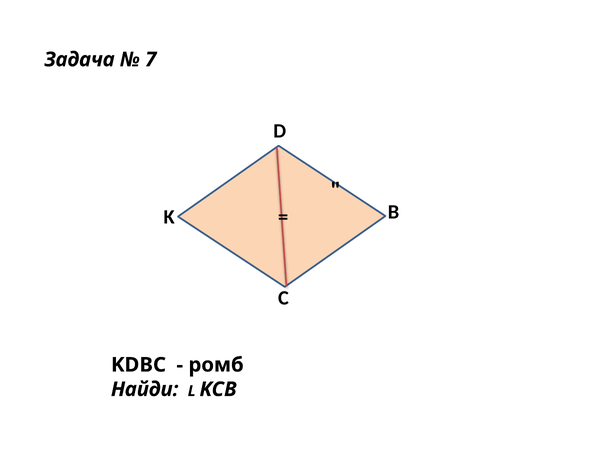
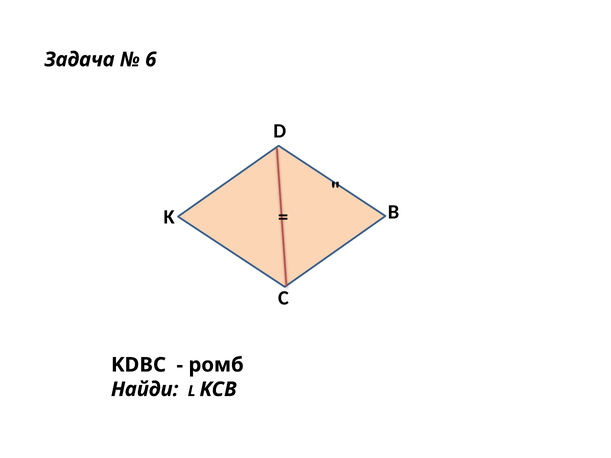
7: 7 -> 6
